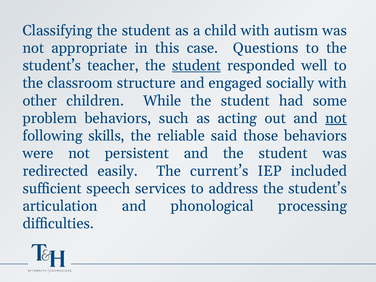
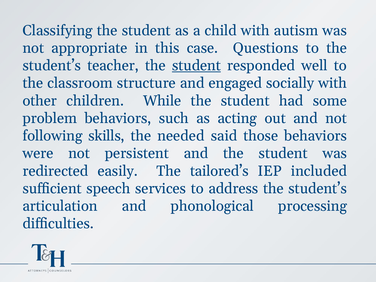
not at (336, 118) underline: present -> none
reliable: reliable -> needed
current’s: current’s -> tailored’s
